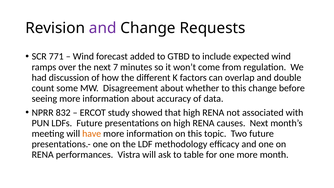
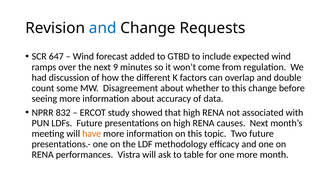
and at (103, 28) colour: purple -> blue
771: 771 -> 647
7: 7 -> 9
